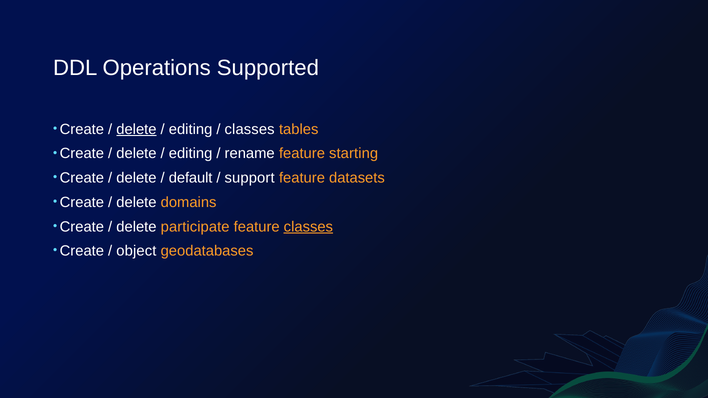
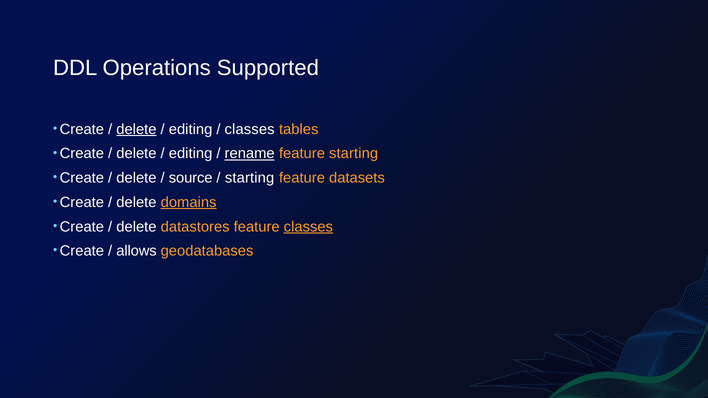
rename underline: none -> present
default: default -> source
support at (250, 178): support -> starting
domains underline: none -> present
participate: participate -> datastores
object: object -> allows
